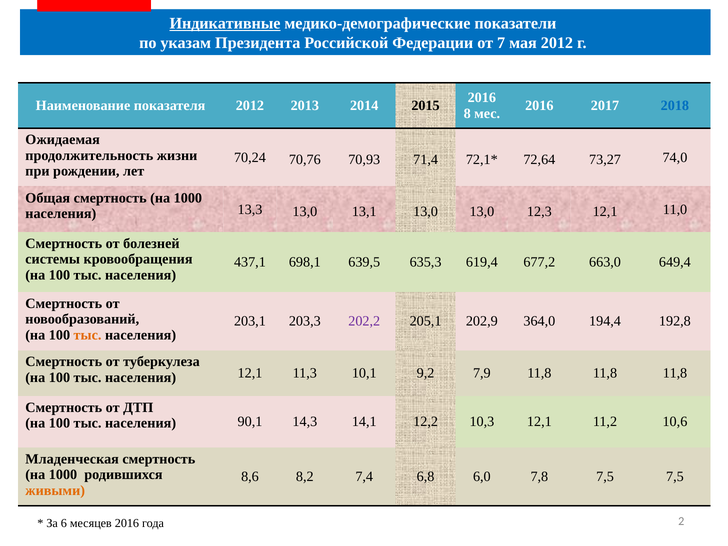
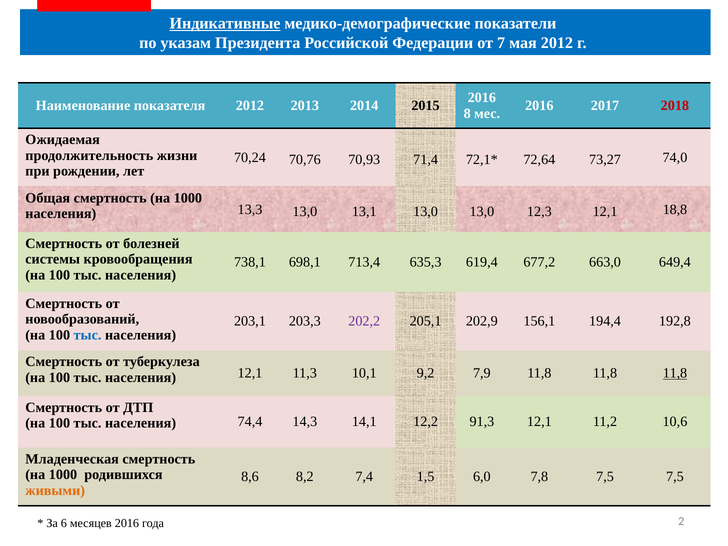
2018 colour: blue -> red
11,0: 11,0 -> 18,8
437,1: 437,1 -> 738,1
639,5: 639,5 -> 713,4
364,0: 364,0 -> 156,1
тыс at (88, 335) colour: orange -> blue
11,8 at (675, 373) underline: none -> present
90,1: 90,1 -> 74,4
10,3: 10,3 -> 91,3
6,8: 6,8 -> 1,5
